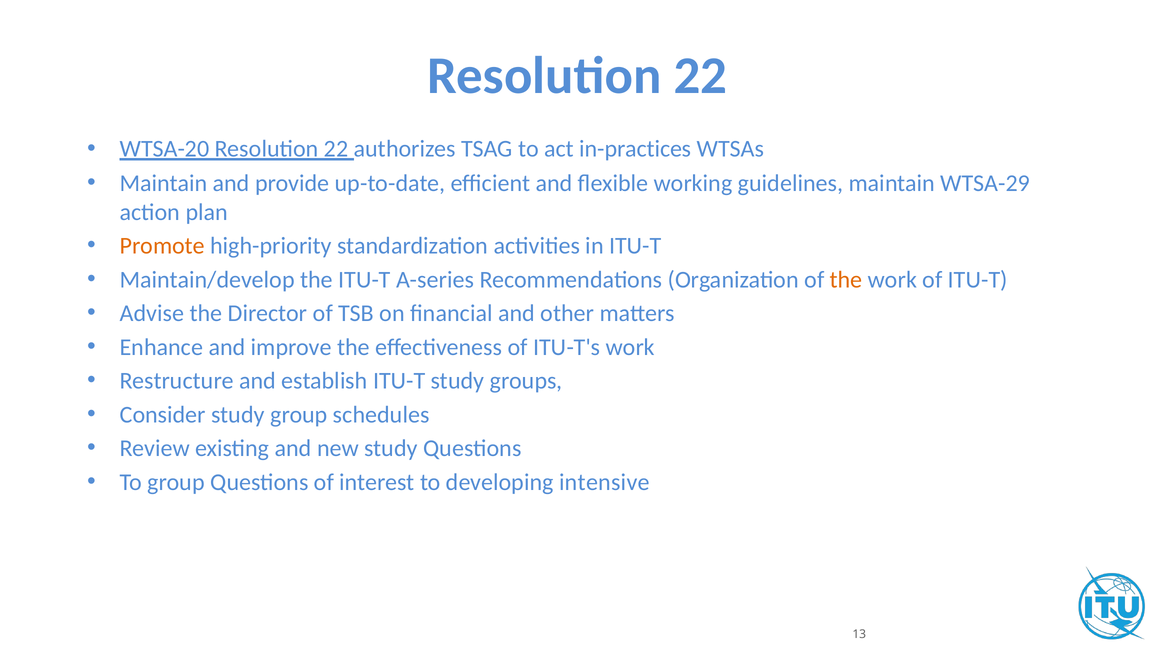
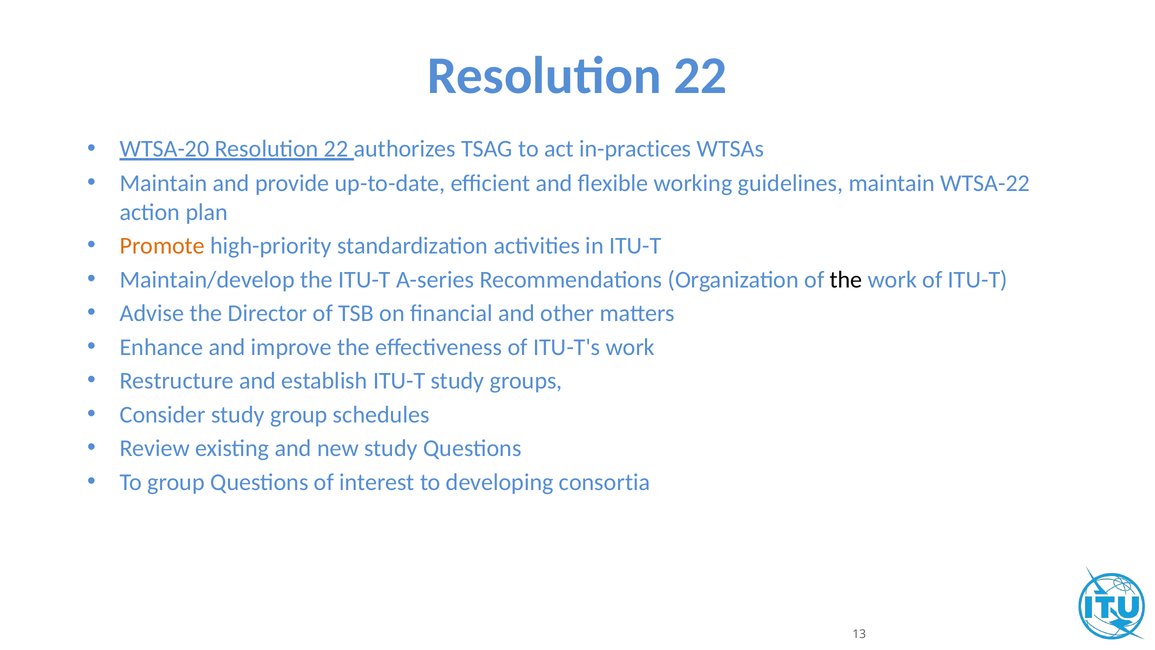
WTSA-29: WTSA-29 -> WTSA-22
the at (846, 280) colour: orange -> black
intensive: intensive -> consortia
